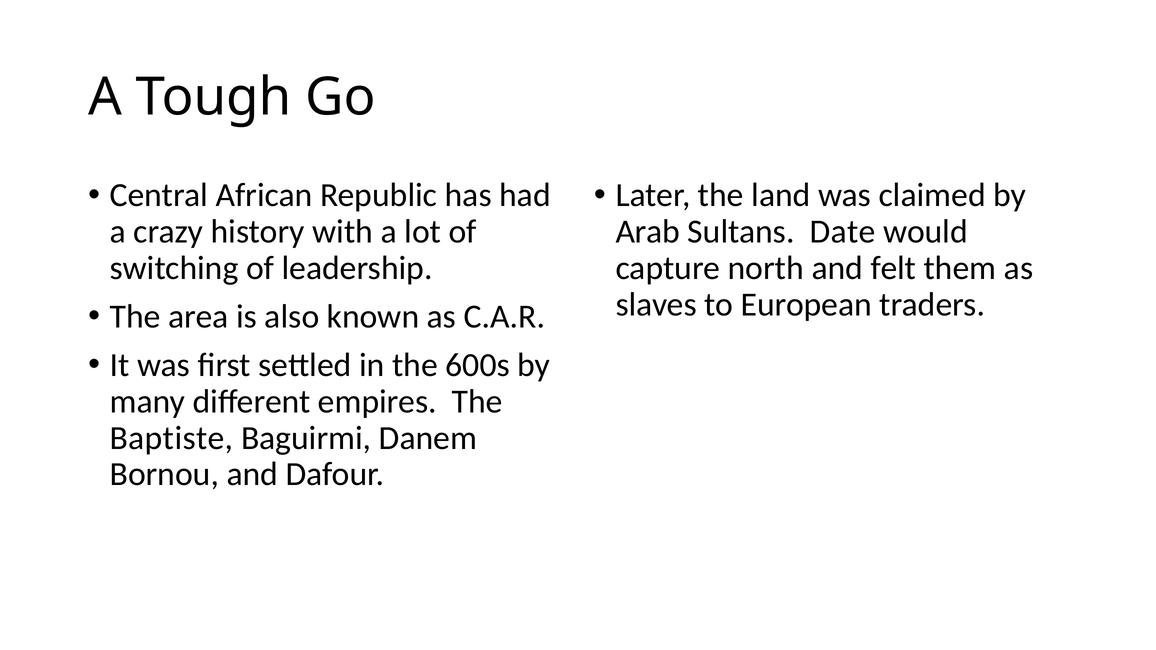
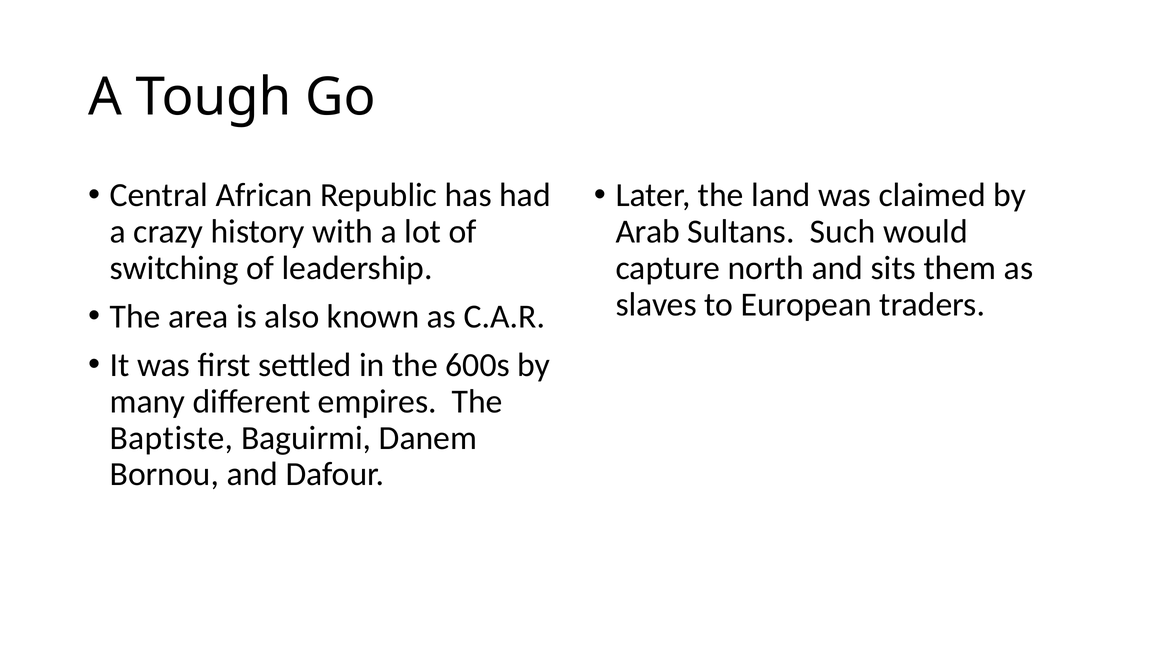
Date: Date -> Such
felt: felt -> sits
